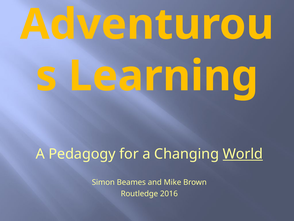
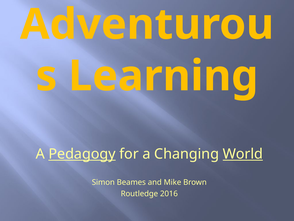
Pedagogy underline: none -> present
